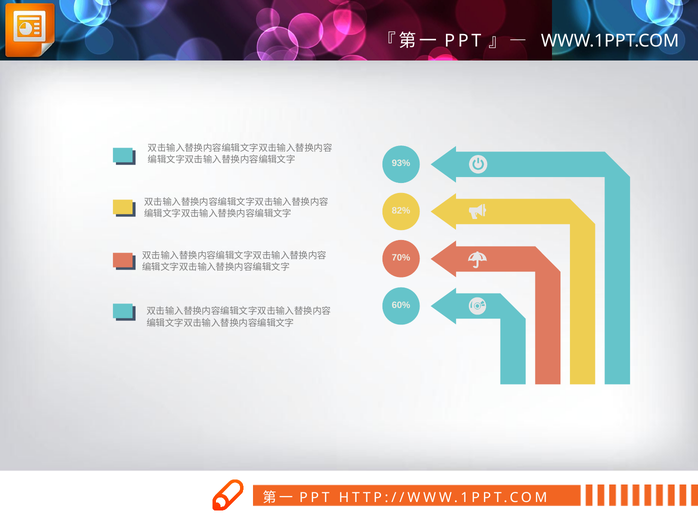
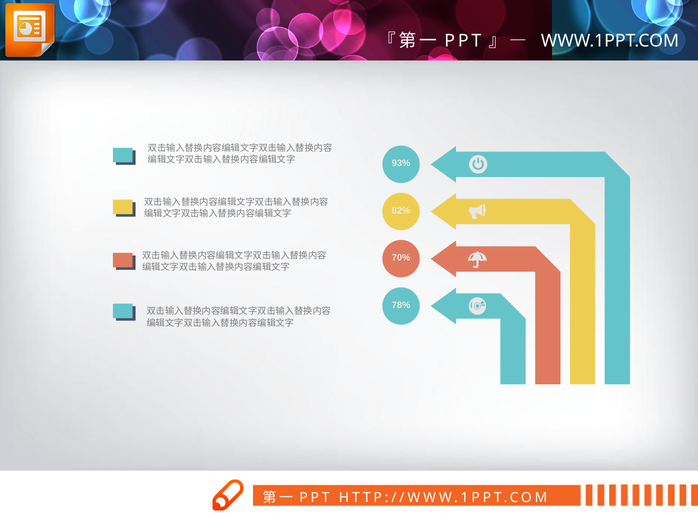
60%: 60% -> 78%
